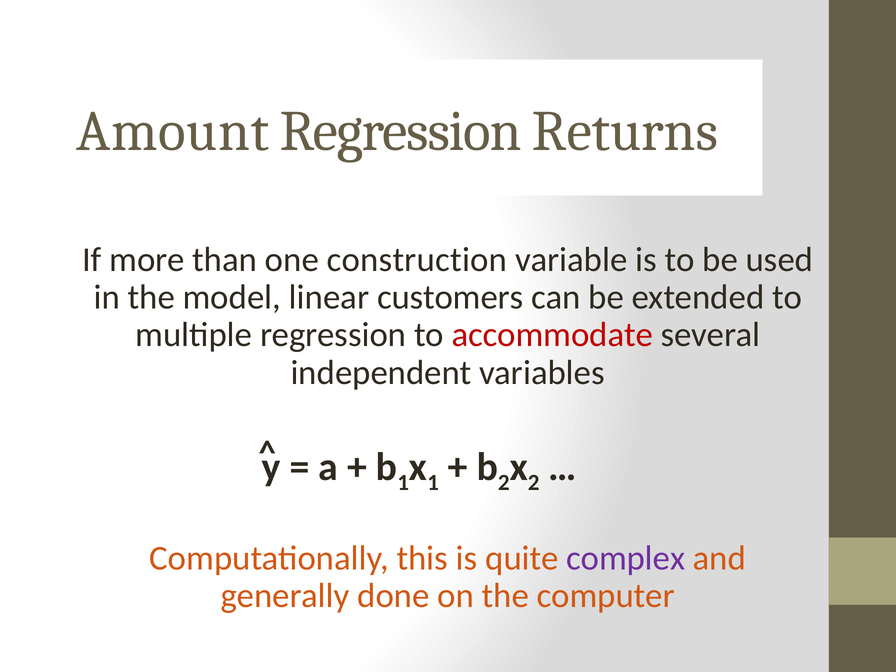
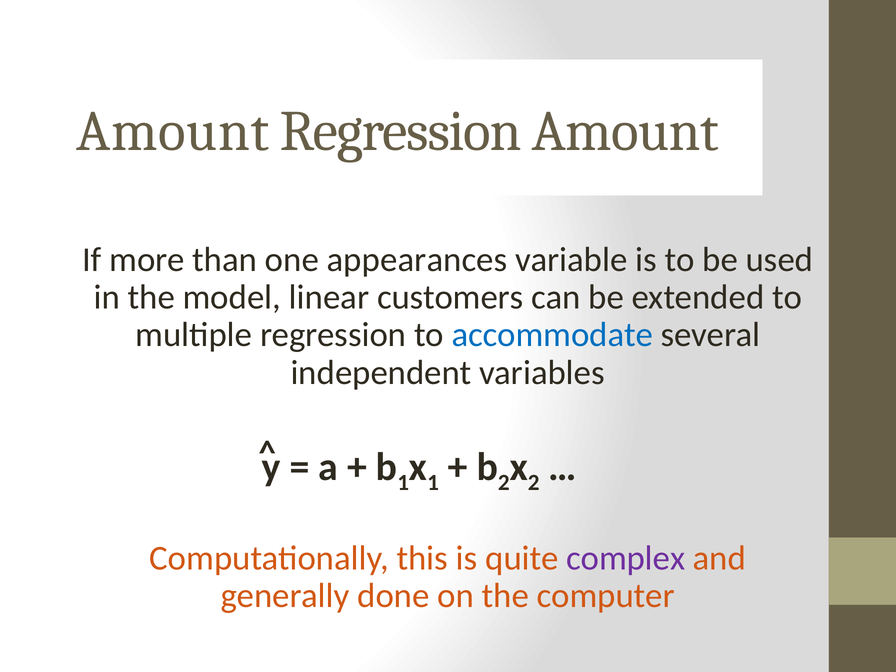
Regression Returns: Returns -> Amount
construction: construction -> appearances
accommodate colour: red -> blue
